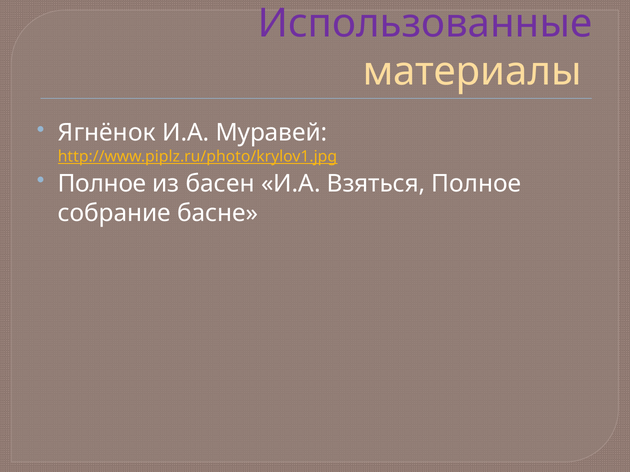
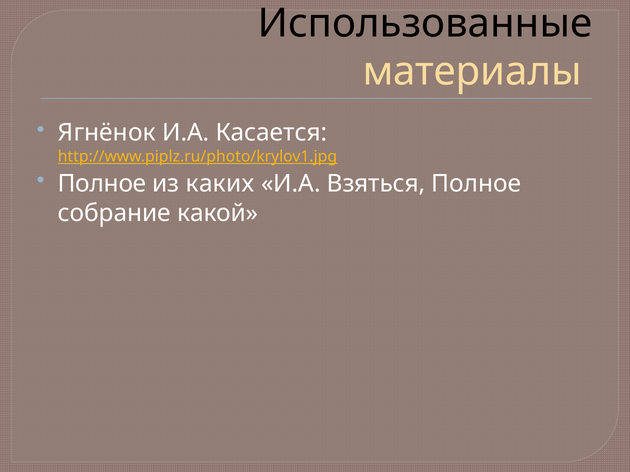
Использованные colour: purple -> black
Муравей: Муравей -> Касается
басен: басен -> каких
басне: басне -> какой
